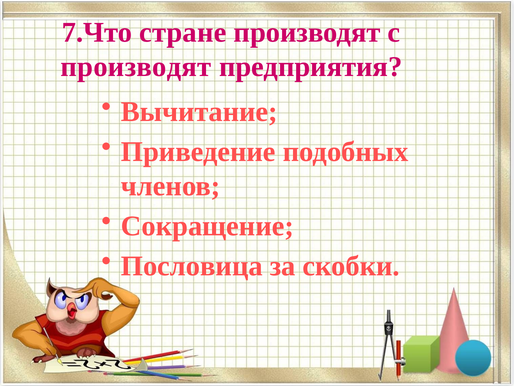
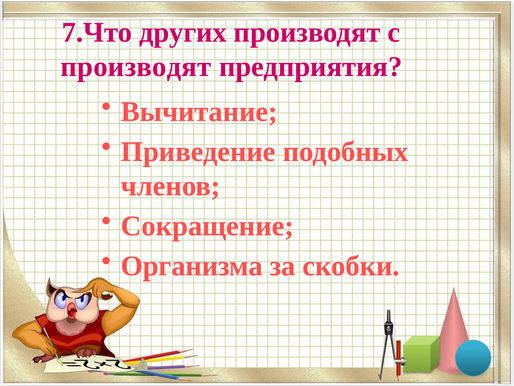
стране: стране -> других
Пословица: Пословица -> Организма
